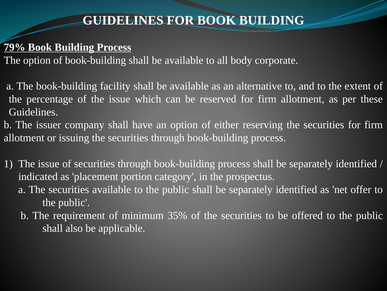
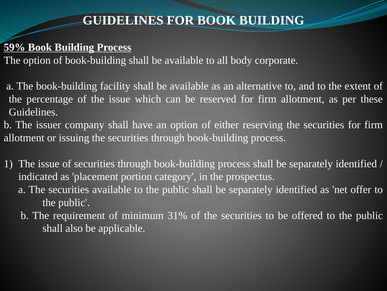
79%: 79% -> 59%
35%: 35% -> 31%
